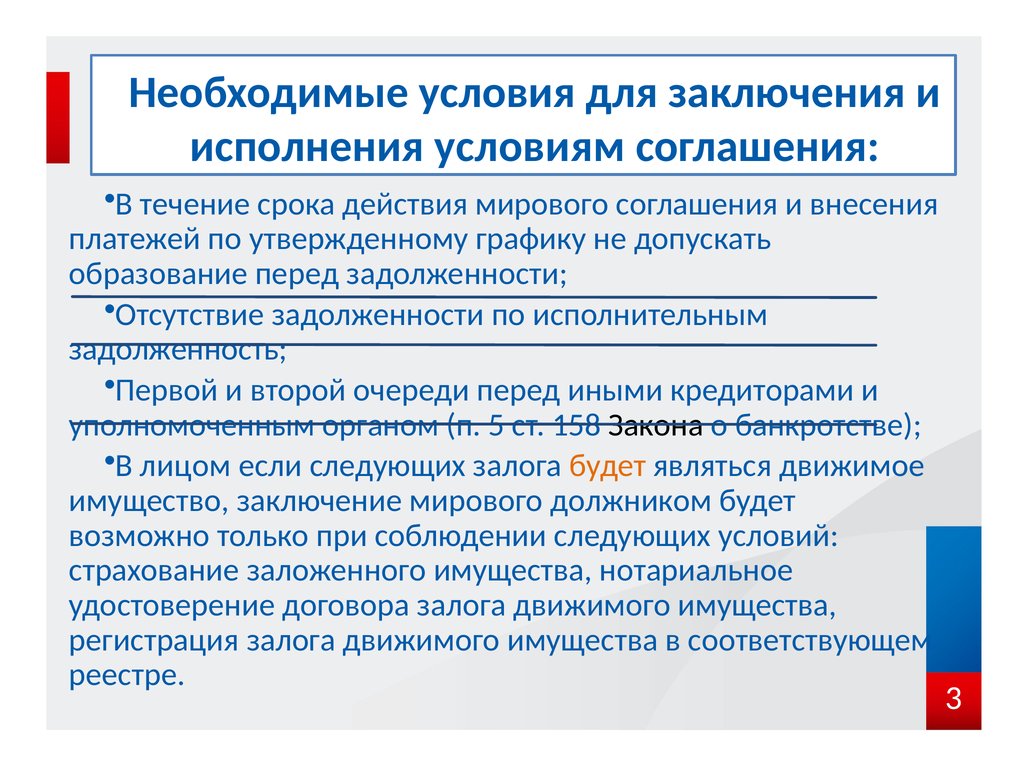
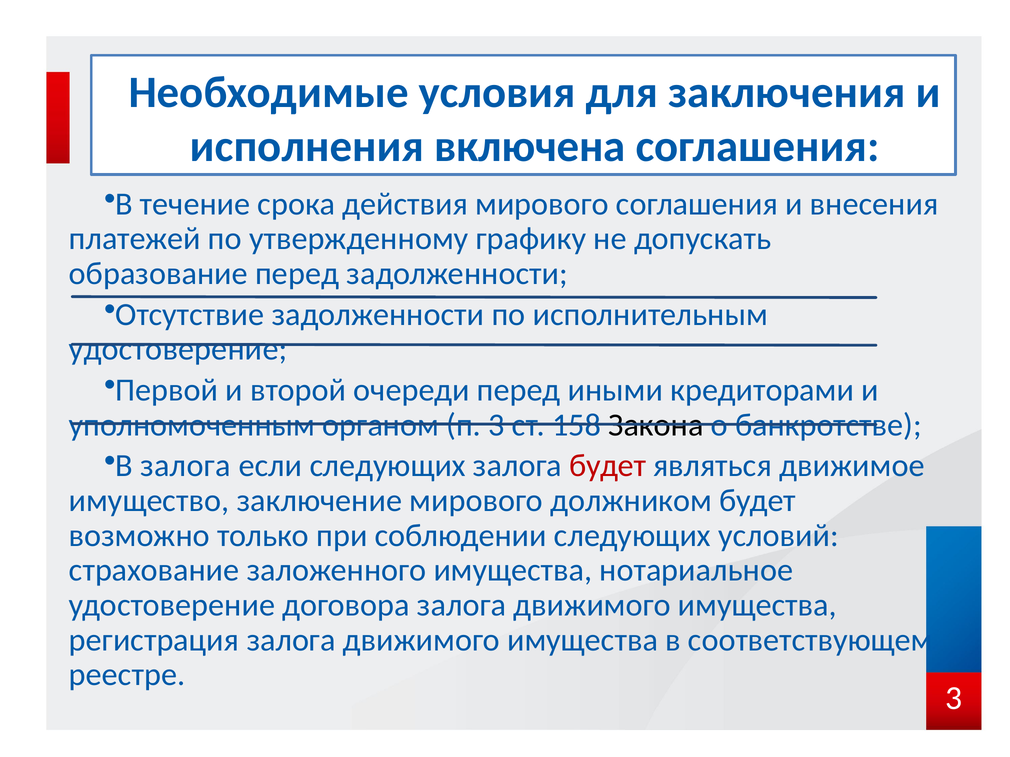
условиям: условиям -> включена
задолженность at (178, 350): задолженность -> удостоверение
п 5: 5 -> 3
В лицом: лицом -> залога
будет at (608, 466) colour: orange -> red
